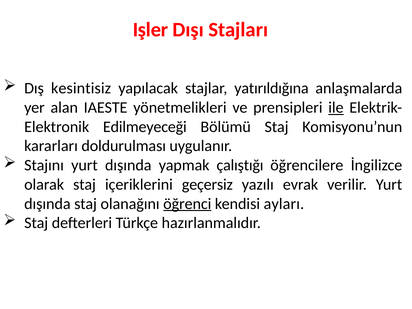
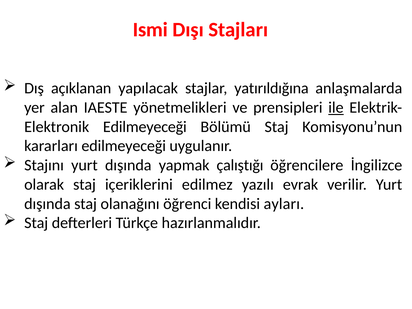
Işler: Işler -> Ismi
kesintisiz: kesintisiz -> açıklanan
kararları doldurulması: doldurulması -> edilmeyeceği
geçersiz: geçersiz -> edilmez
öğrenci underline: present -> none
